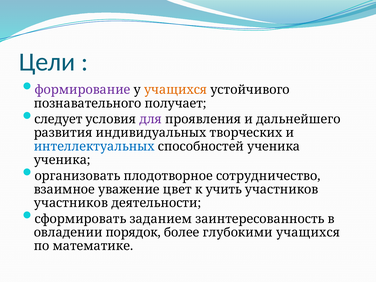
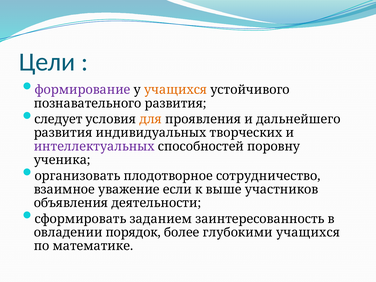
познавательного получает: получает -> развития
для colour: purple -> orange
интеллектуальных colour: blue -> purple
способностей ученика: ученика -> поровну
цвет: цвет -> если
учить: учить -> выше
участников at (71, 203): участников -> объявления
